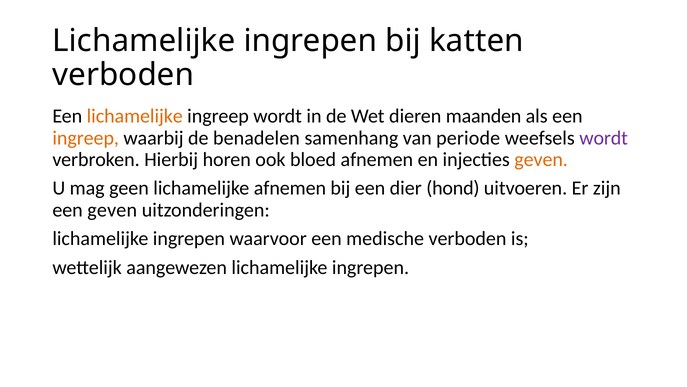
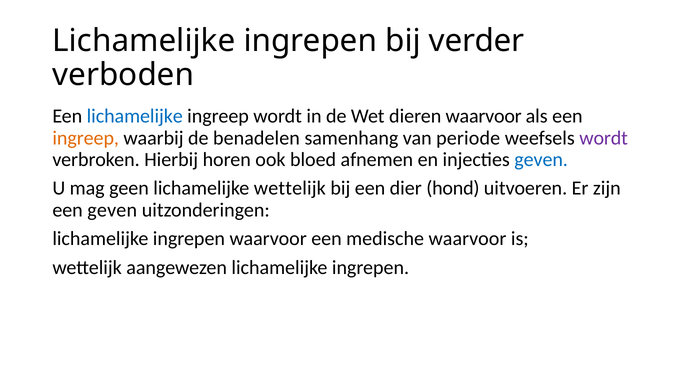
katten: katten -> verder
lichamelijke at (135, 116) colour: orange -> blue
dieren maanden: maanden -> waarvoor
geven at (541, 159) colour: orange -> blue
lichamelijke afnemen: afnemen -> wettelijk
medische verboden: verboden -> waarvoor
